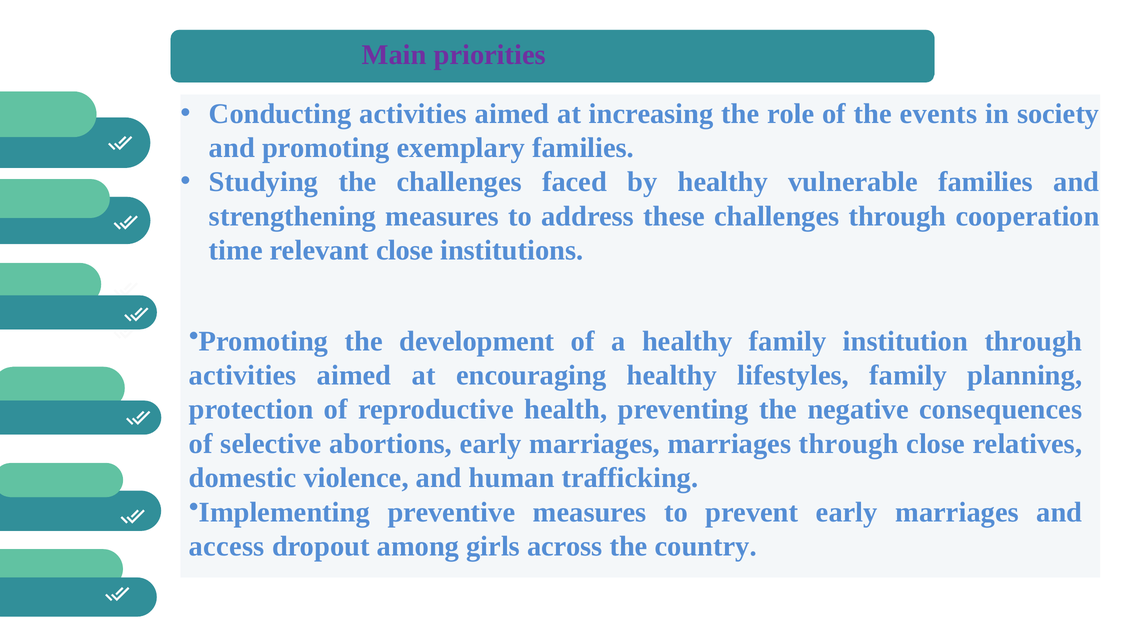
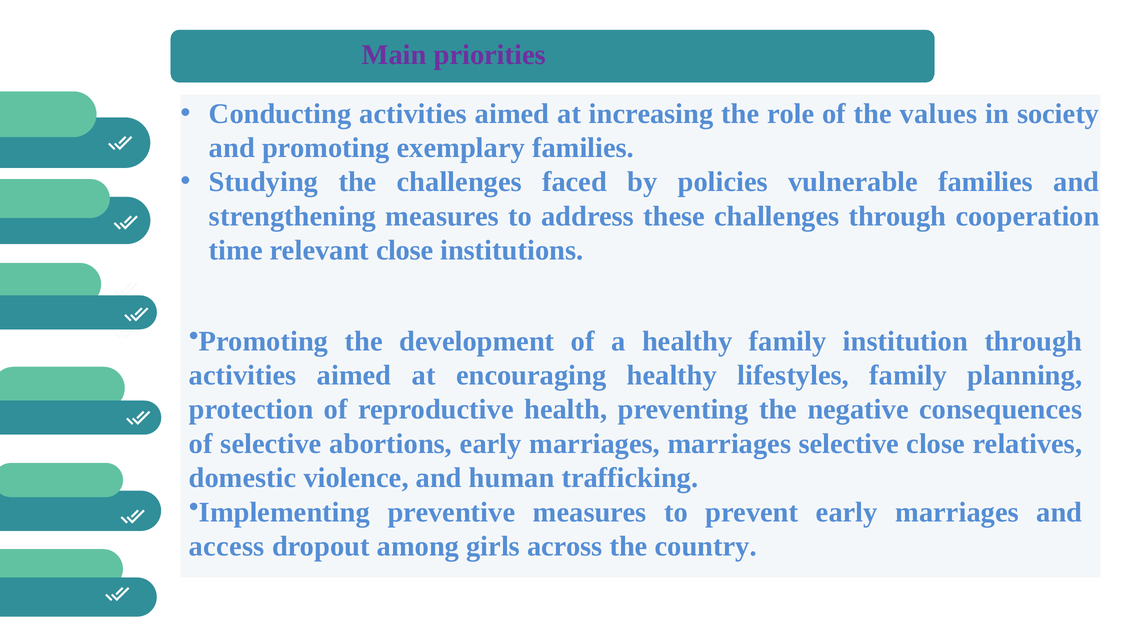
events: events -> values
by healthy: healthy -> policies
marriages through: through -> selective
